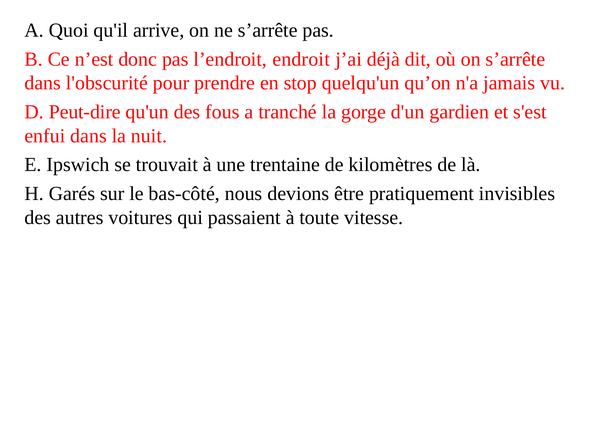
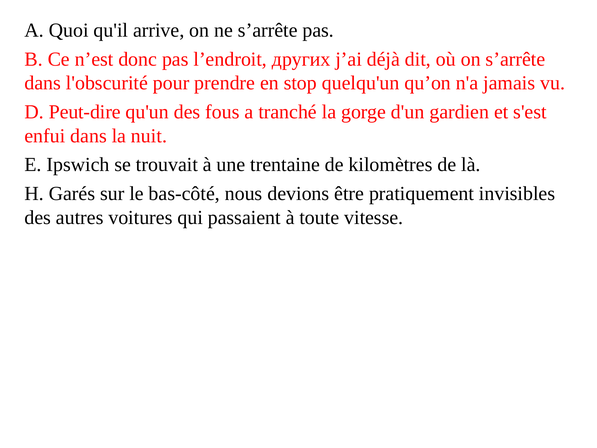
endroit: endroit -> других
